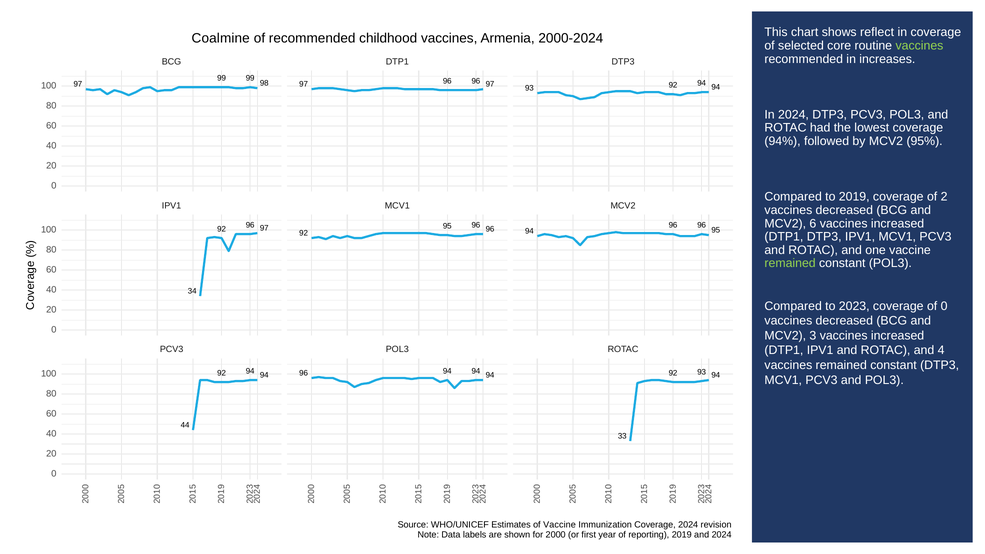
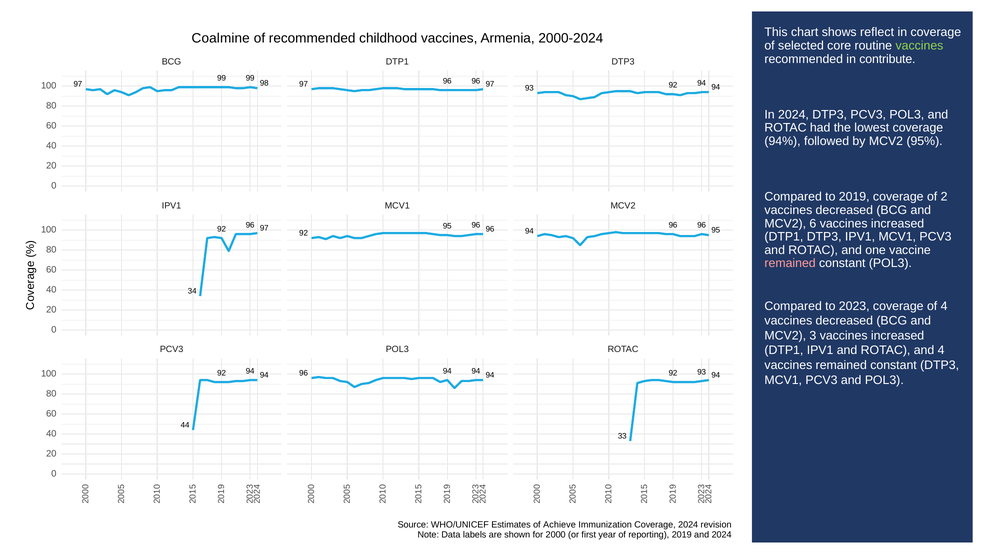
increases: increases -> contribute
remained at (790, 263) colour: light green -> pink
of 0: 0 -> 4
of Vaccine: Vaccine -> Achieve
